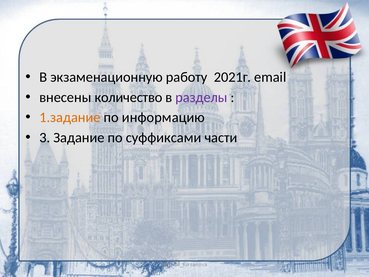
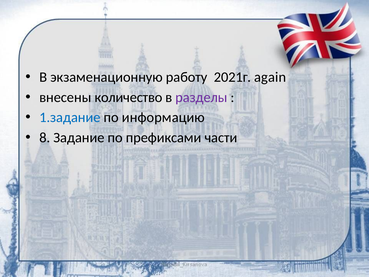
email: email -> again
1.задание colour: orange -> blue
3: 3 -> 8
суффиксами: суффиксами -> префиксами
